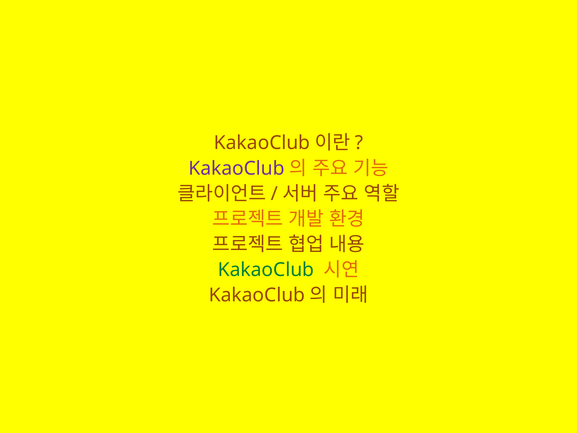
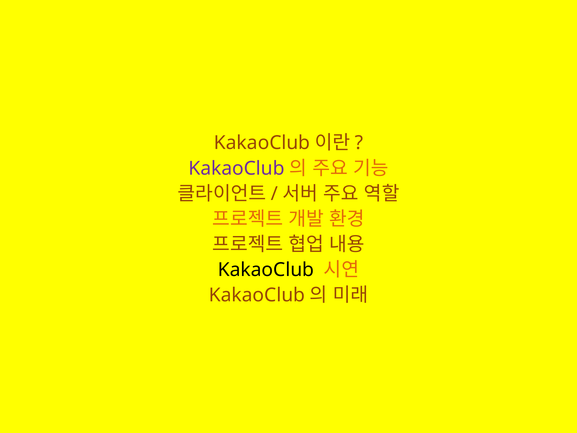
KakaoClub at (266, 270) colour: green -> black
